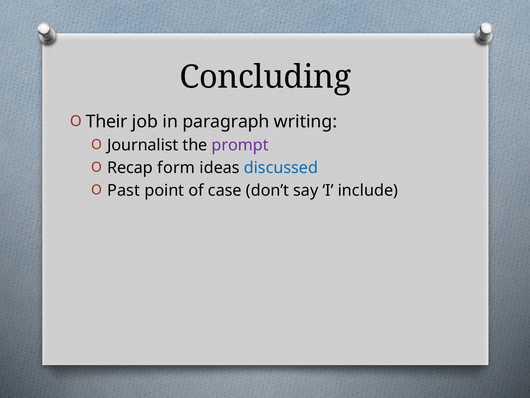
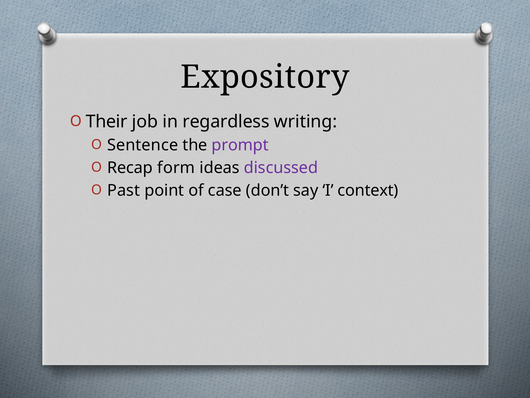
Concluding: Concluding -> Expository
paragraph: paragraph -> regardless
Journalist: Journalist -> Sentence
discussed colour: blue -> purple
include: include -> context
